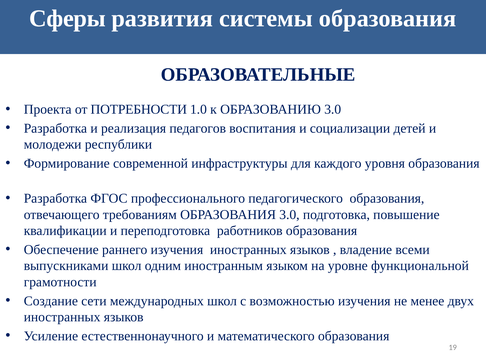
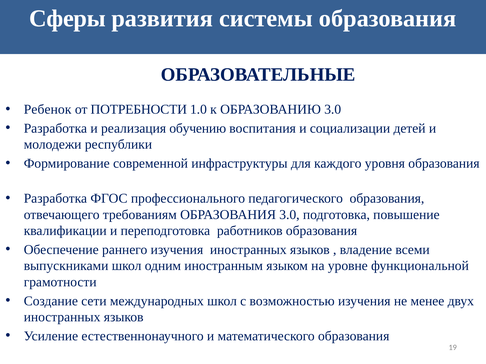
Проекта: Проекта -> Ребенок
педагогов: педагогов -> обучению
